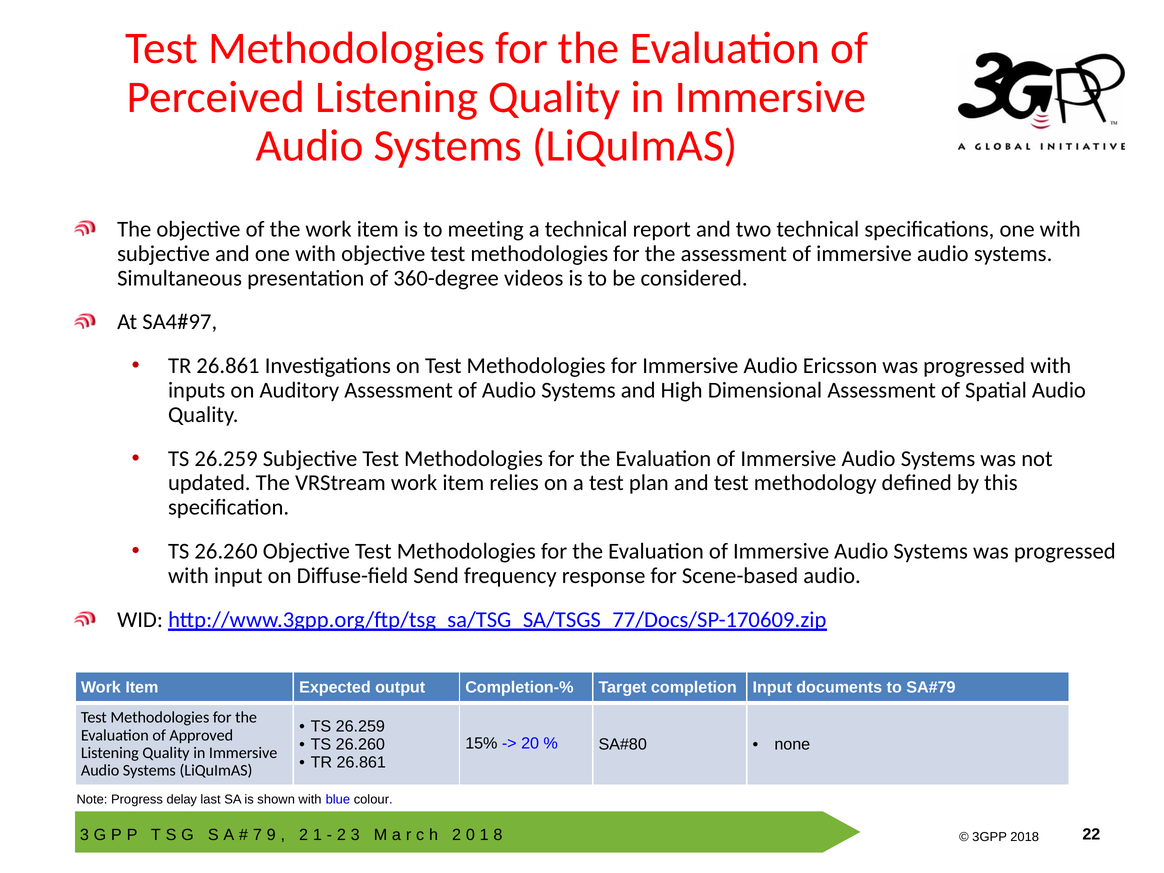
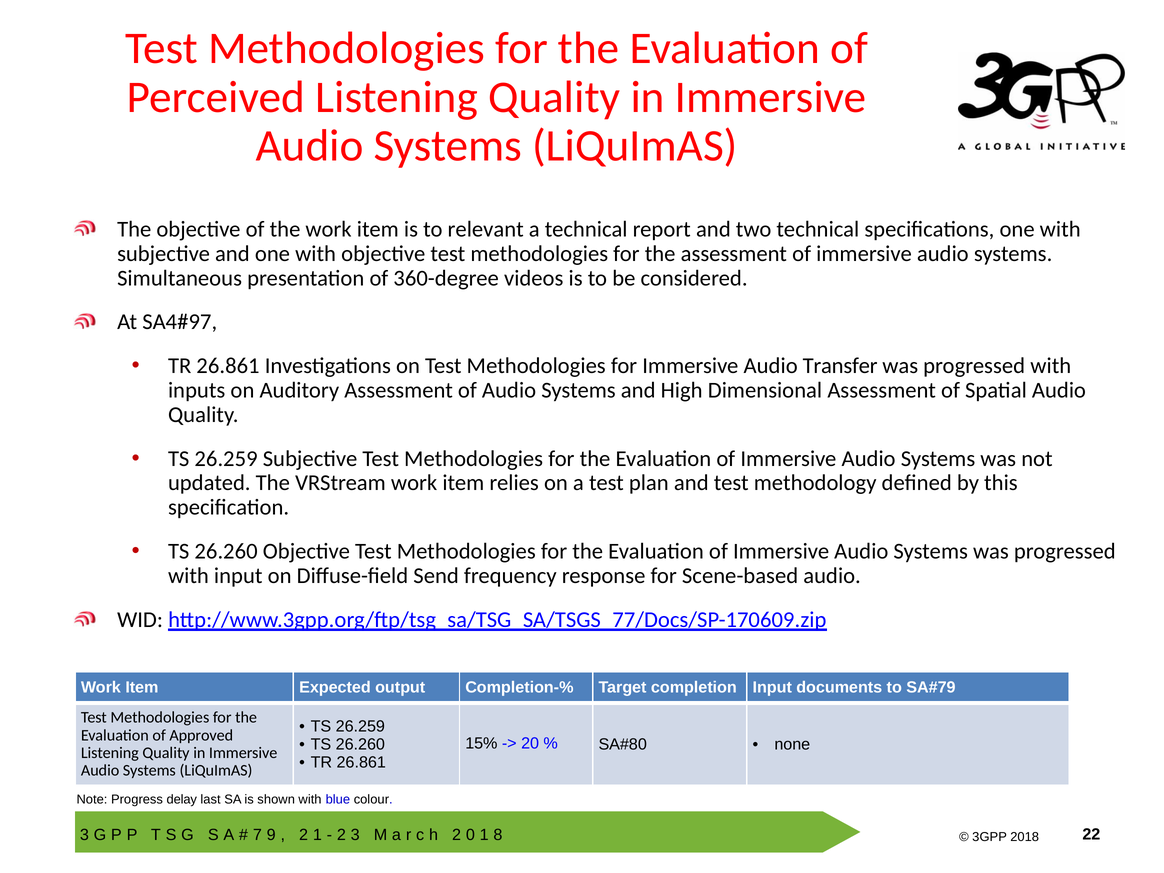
meeting: meeting -> relevant
Ericsson: Ericsson -> Transfer
